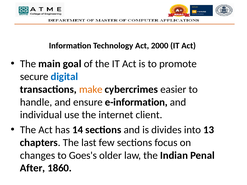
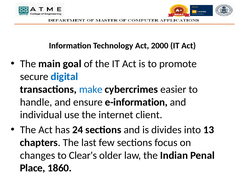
make colour: orange -> blue
14: 14 -> 24
Goes's: Goes's -> Clear's
After: After -> Place
